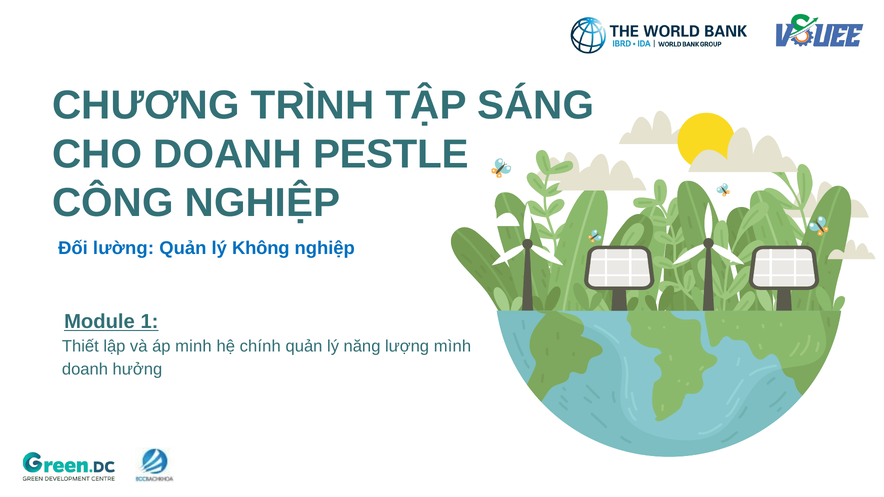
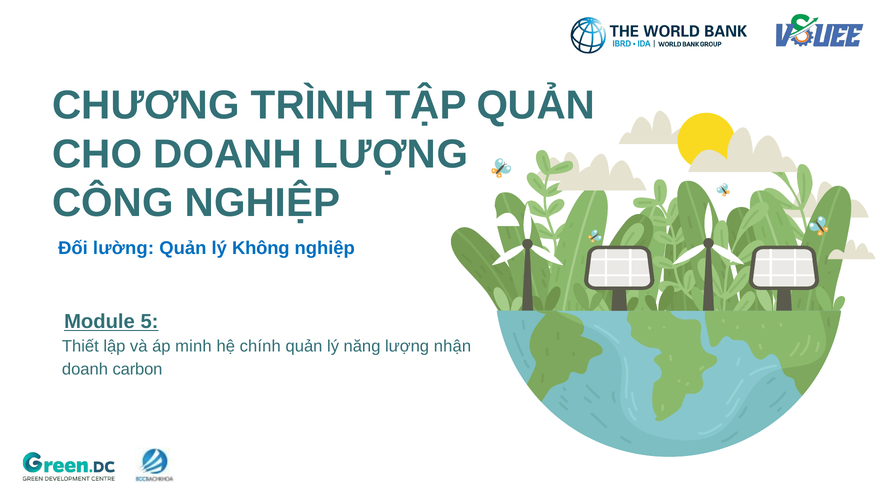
TẬP SÁNG: SÁNG -> QUẢN
DOANH PESTLE: PESTLE -> LƯỢNG
1: 1 -> 5
mình: mình -> nhận
hưởng: hưởng -> carbon
